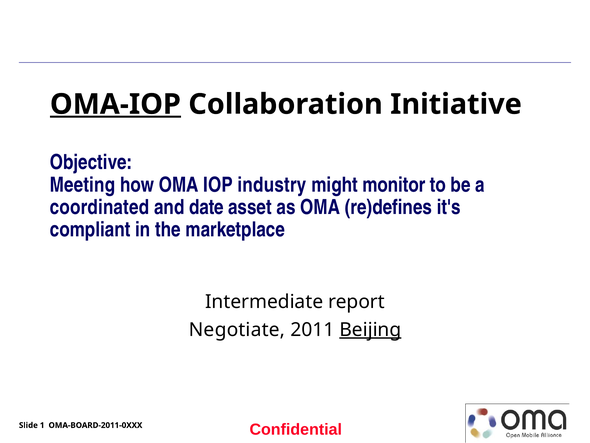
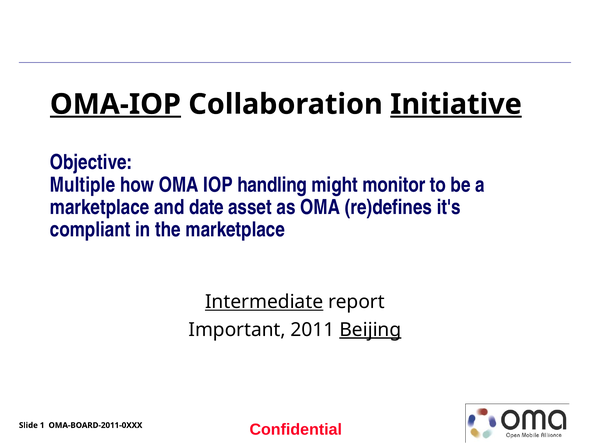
Initiative underline: none -> present
Meeting: Meeting -> Multiple
industry: industry -> handling
coordinated at (100, 207): coordinated -> marketplace
Intermediate underline: none -> present
Negotiate: Negotiate -> Important
